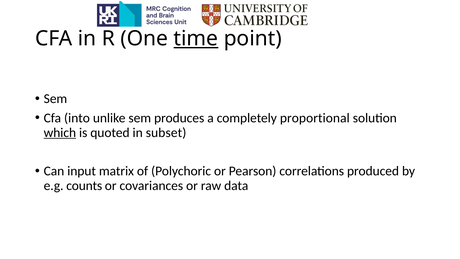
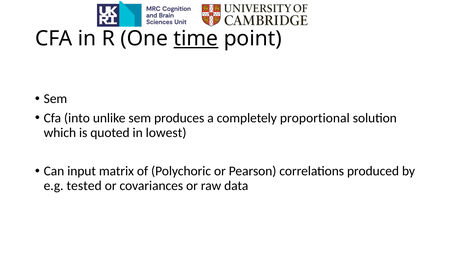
which underline: present -> none
subset: subset -> lowest
counts: counts -> tested
